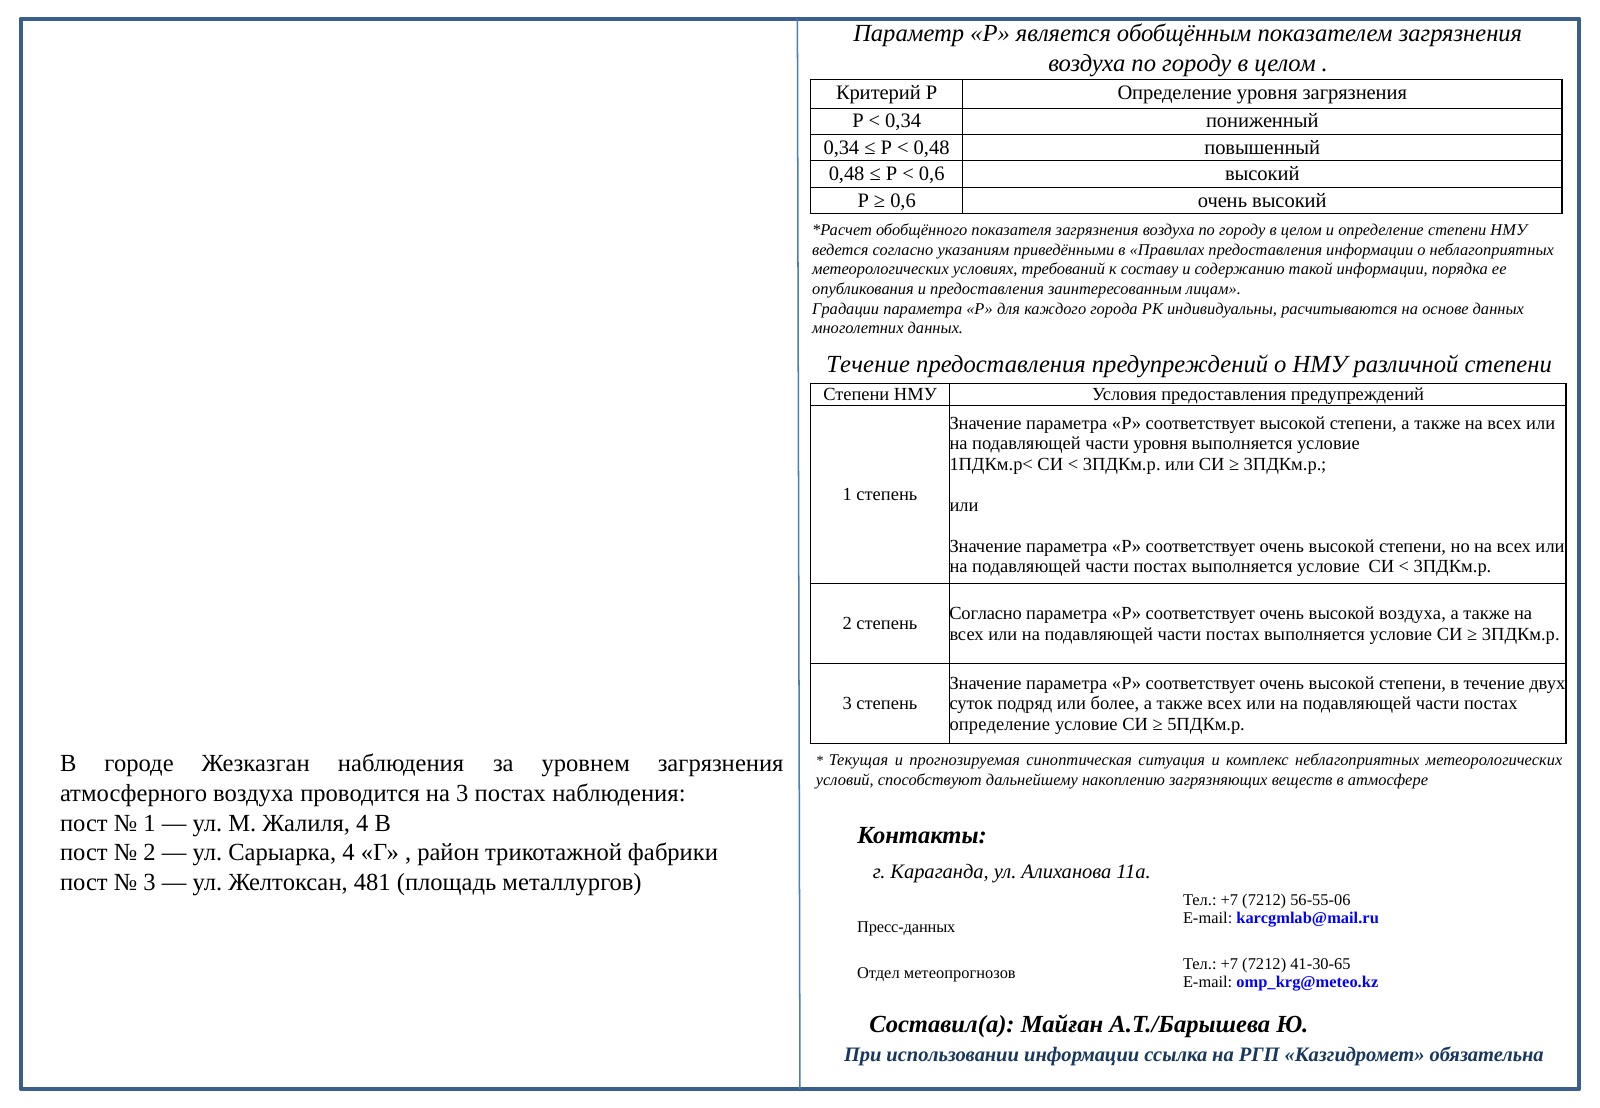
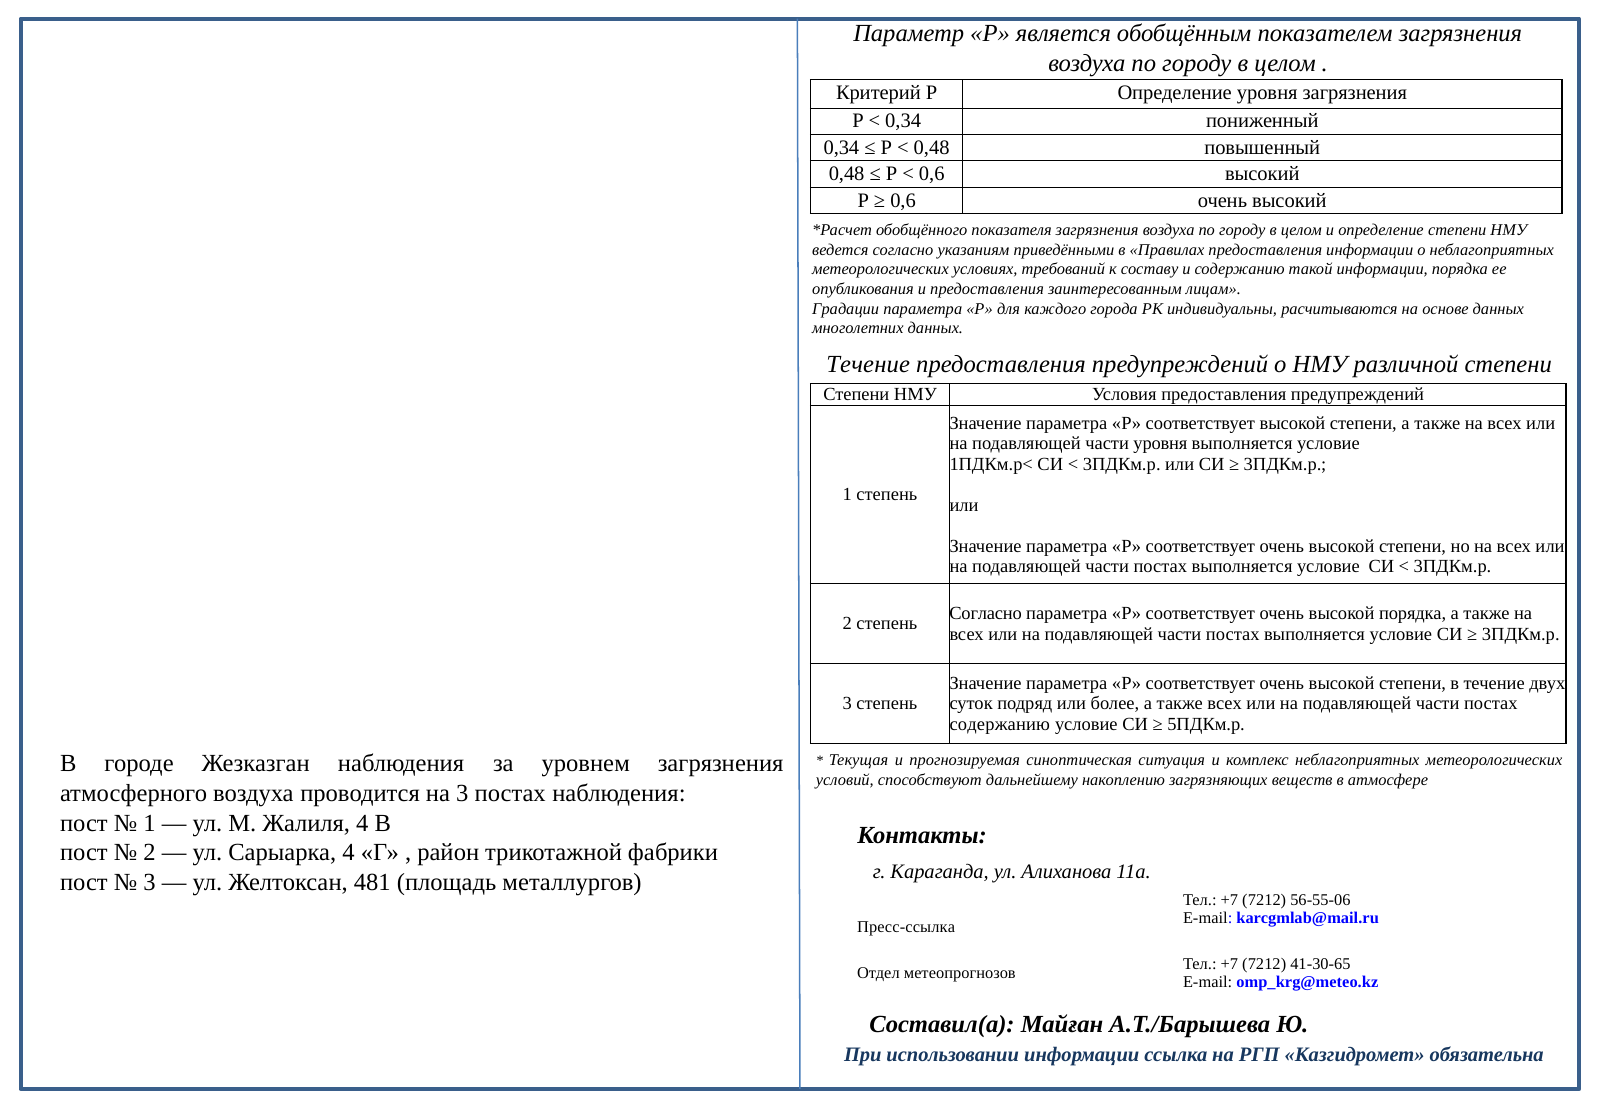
высокой воздуха: воздуха -> порядка
определение at (1000, 724): определение -> содержанию
Пресс-данных: Пресс-данных -> Пресс-ссылка
